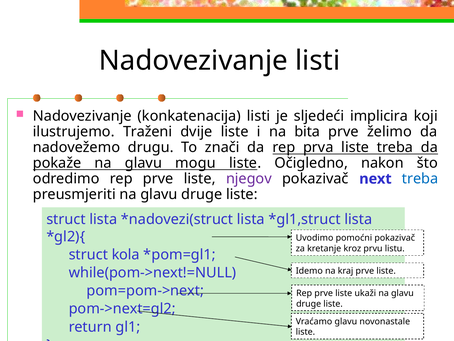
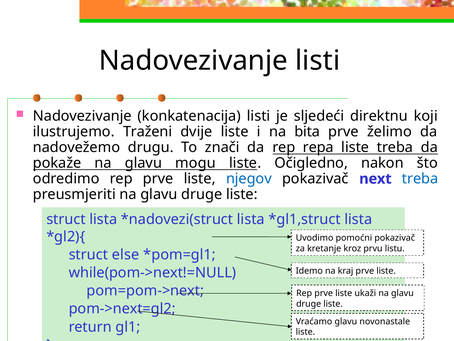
implicira: implicira -> direktnu
prva: prva -> repa
njegov colour: purple -> blue
kola: kola -> else
